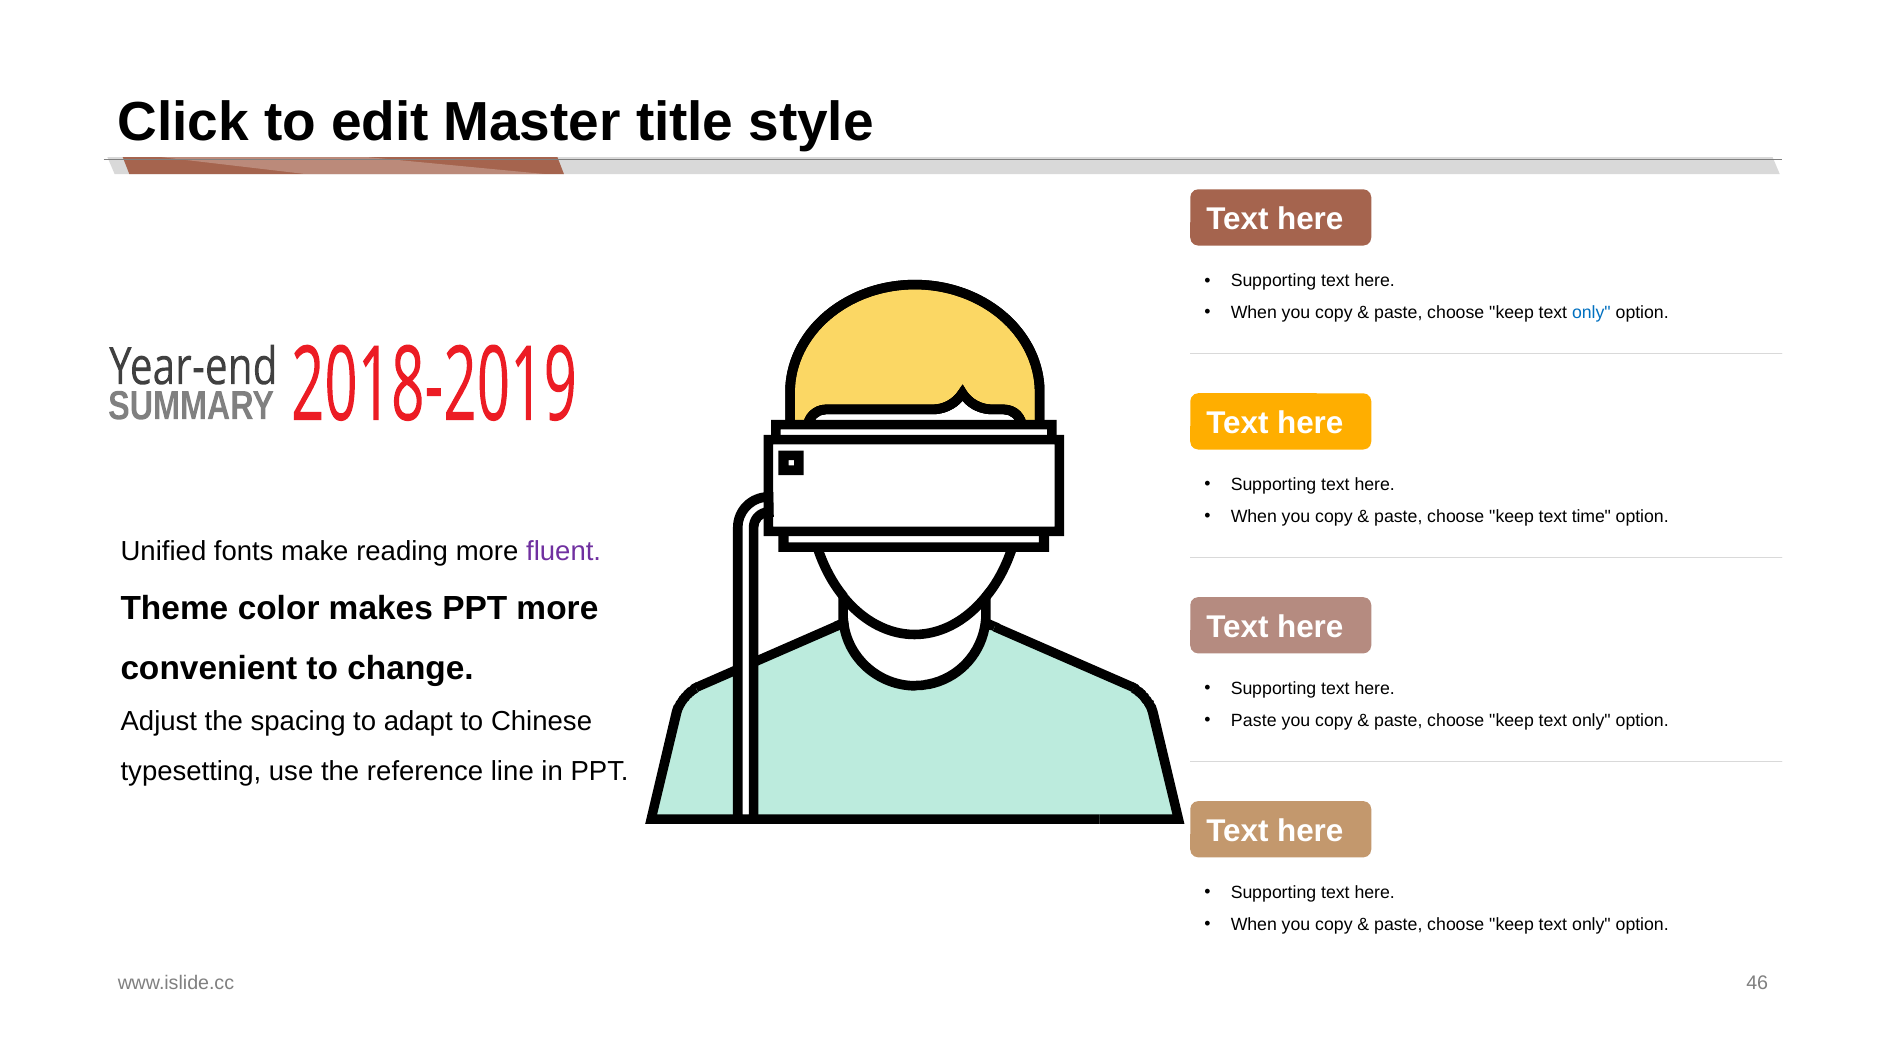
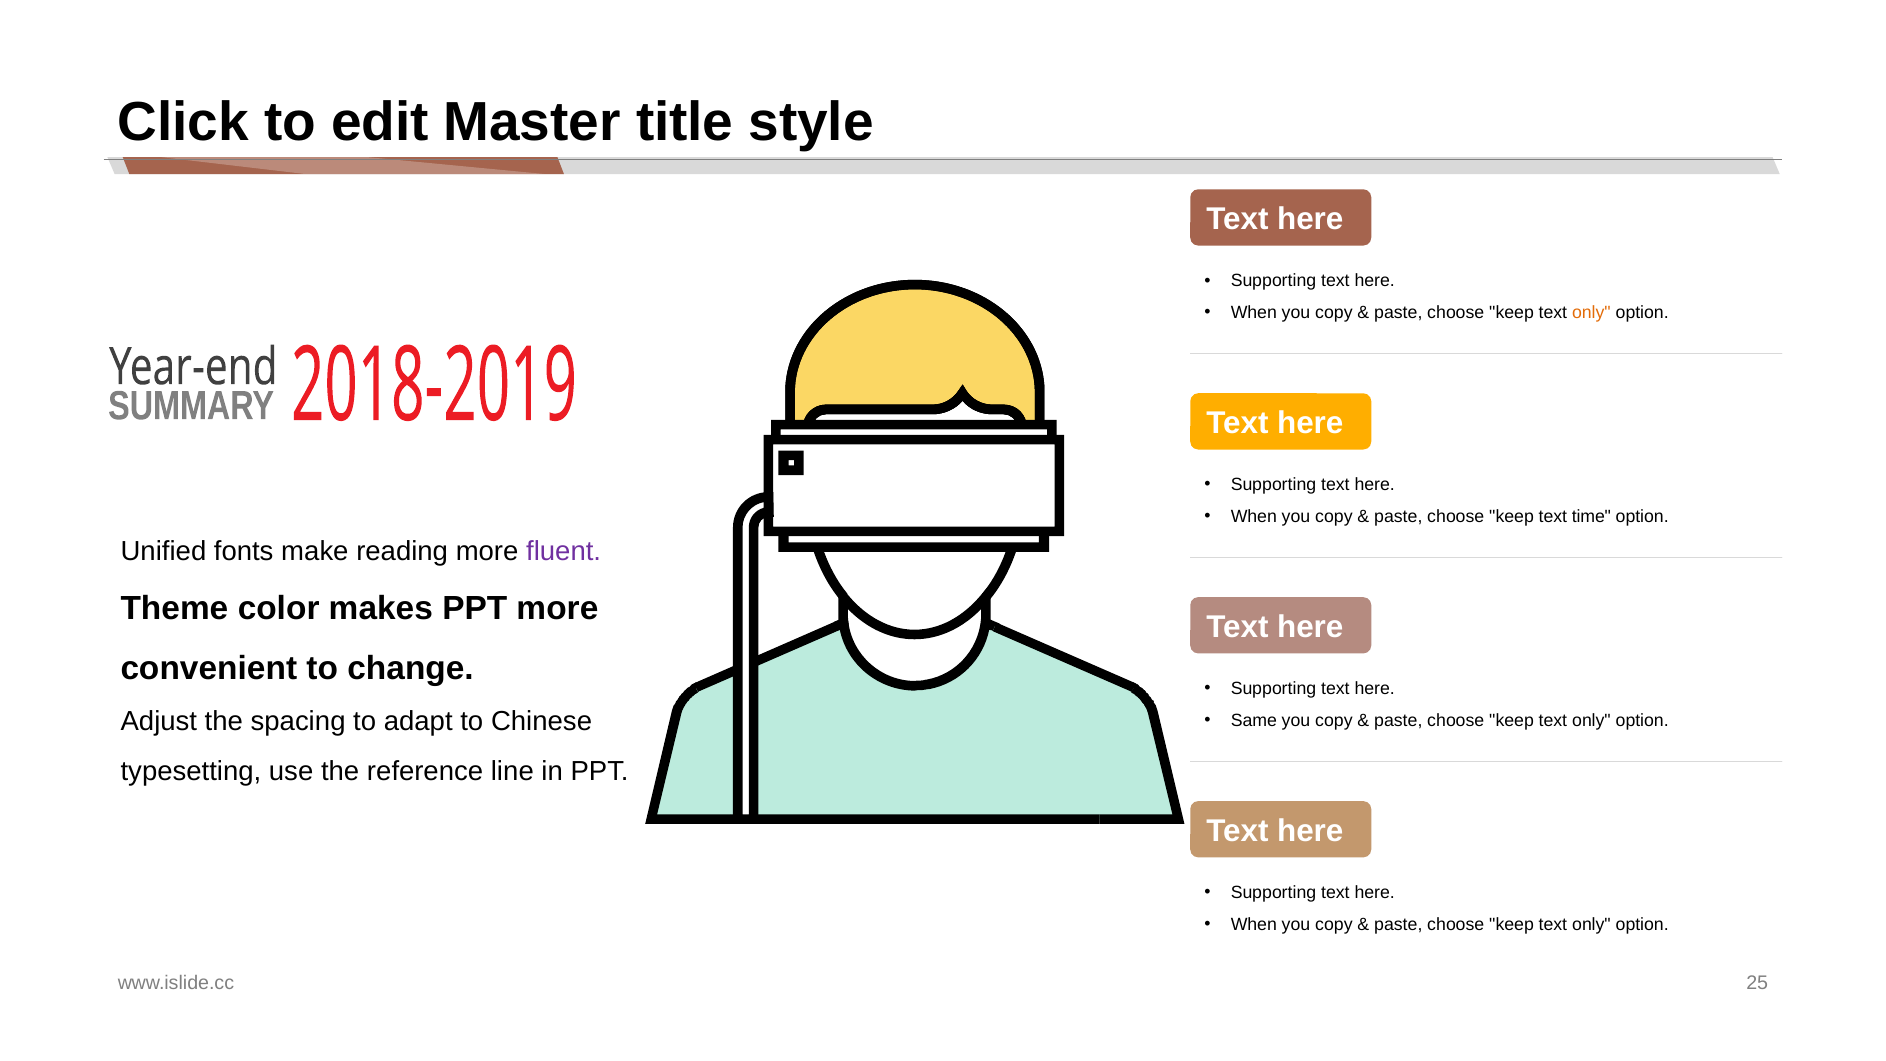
only at (1591, 313) colour: blue -> orange
Paste at (1254, 721): Paste -> Same
46: 46 -> 25
